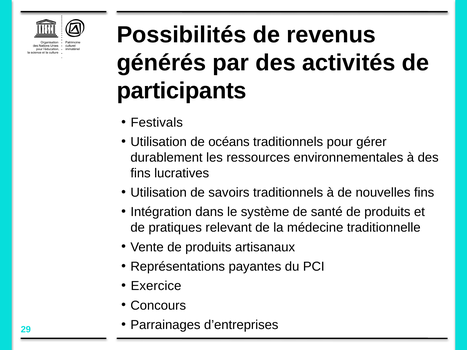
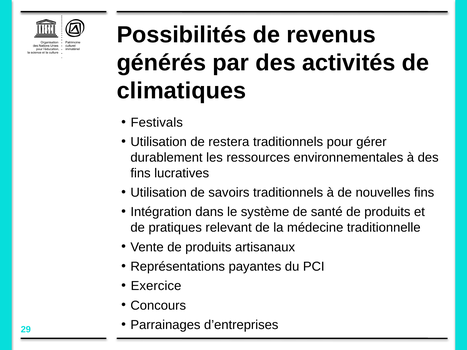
participants: participants -> climatiques
océans: océans -> restera
